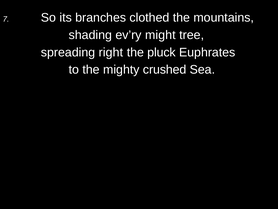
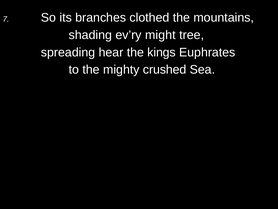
right: right -> hear
pluck: pluck -> kings
